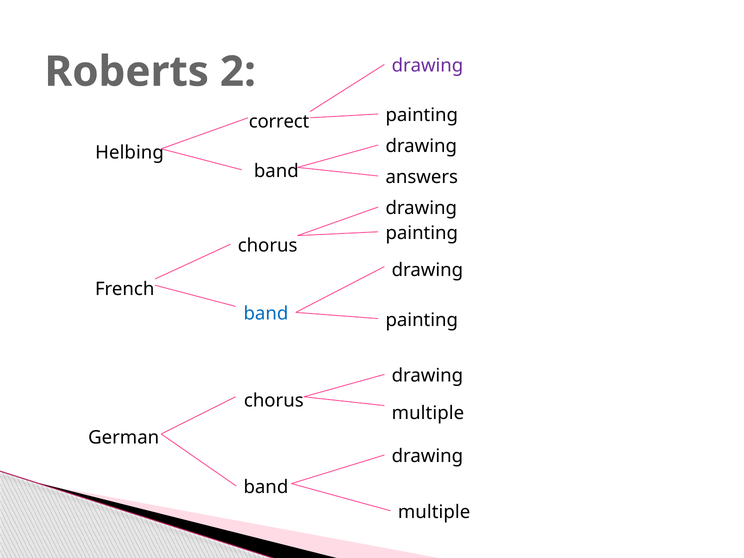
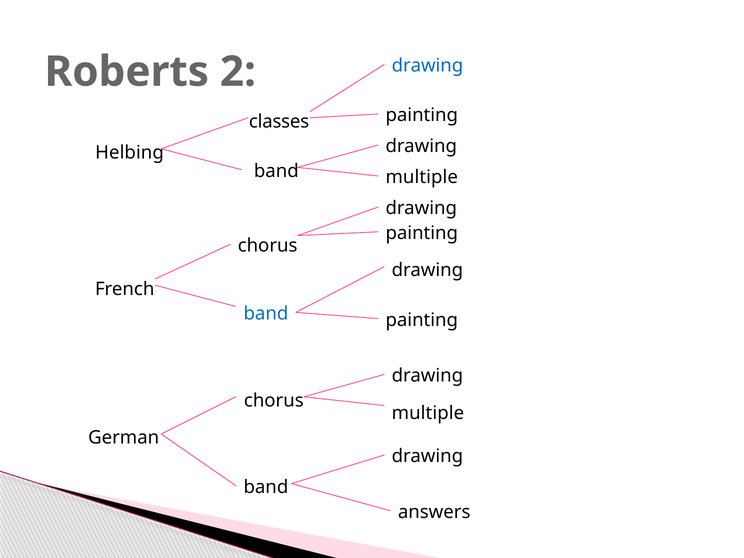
drawing at (427, 66) colour: purple -> blue
correct: correct -> classes
answers at (422, 177): answers -> multiple
multiple at (434, 512): multiple -> answers
